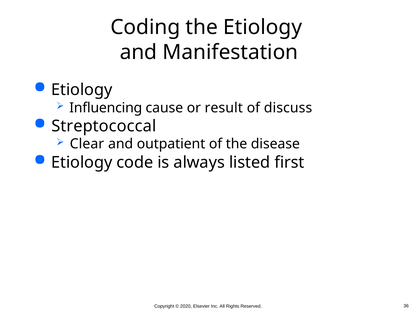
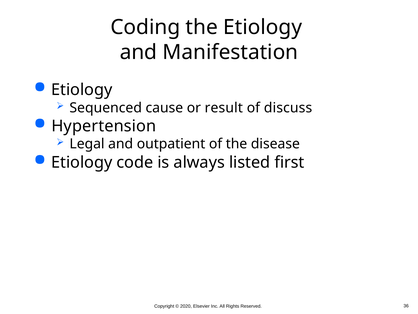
Influencing: Influencing -> Sequenced
Streptococcal: Streptococcal -> Hypertension
Clear: Clear -> Legal
